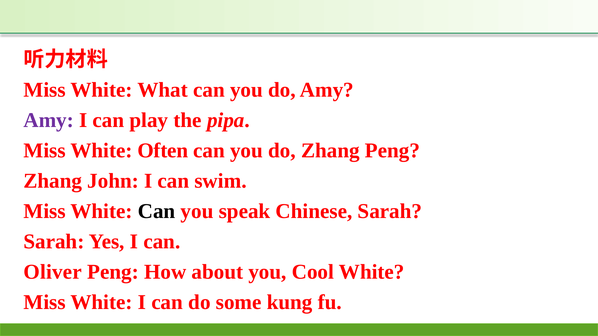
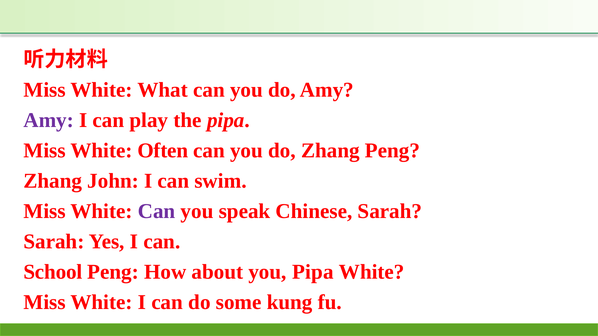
Can at (157, 211) colour: black -> purple
Oliver: Oliver -> School
you Cool: Cool -> Pipa
